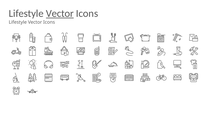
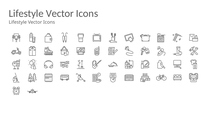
Vector at (60, 13) underline: present -> none
